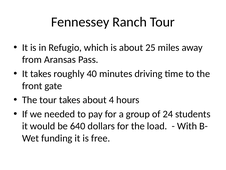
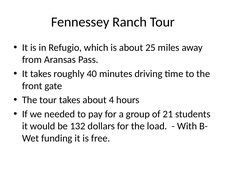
24: 24 -> 21
640: 640 -> 132
